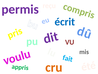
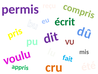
écrit colour: blue -> green
